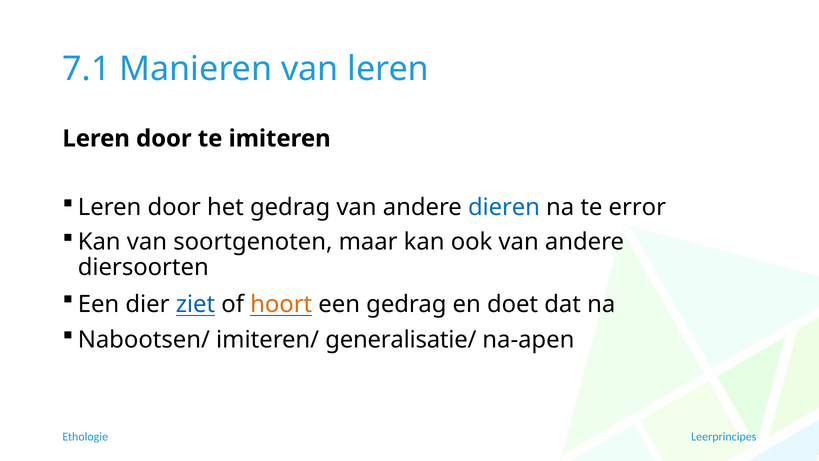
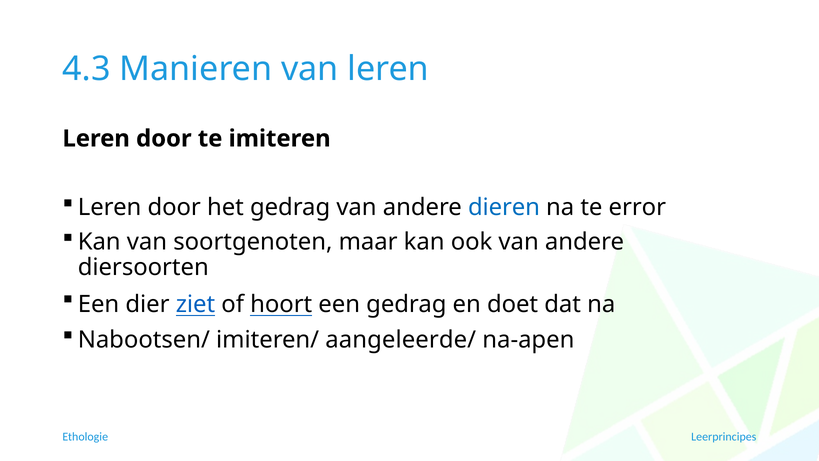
7.1: 7.1 -> 4.3
hoort colour: orange -> black
generalisatie/: generalisatie/ -> aangeleerde/
